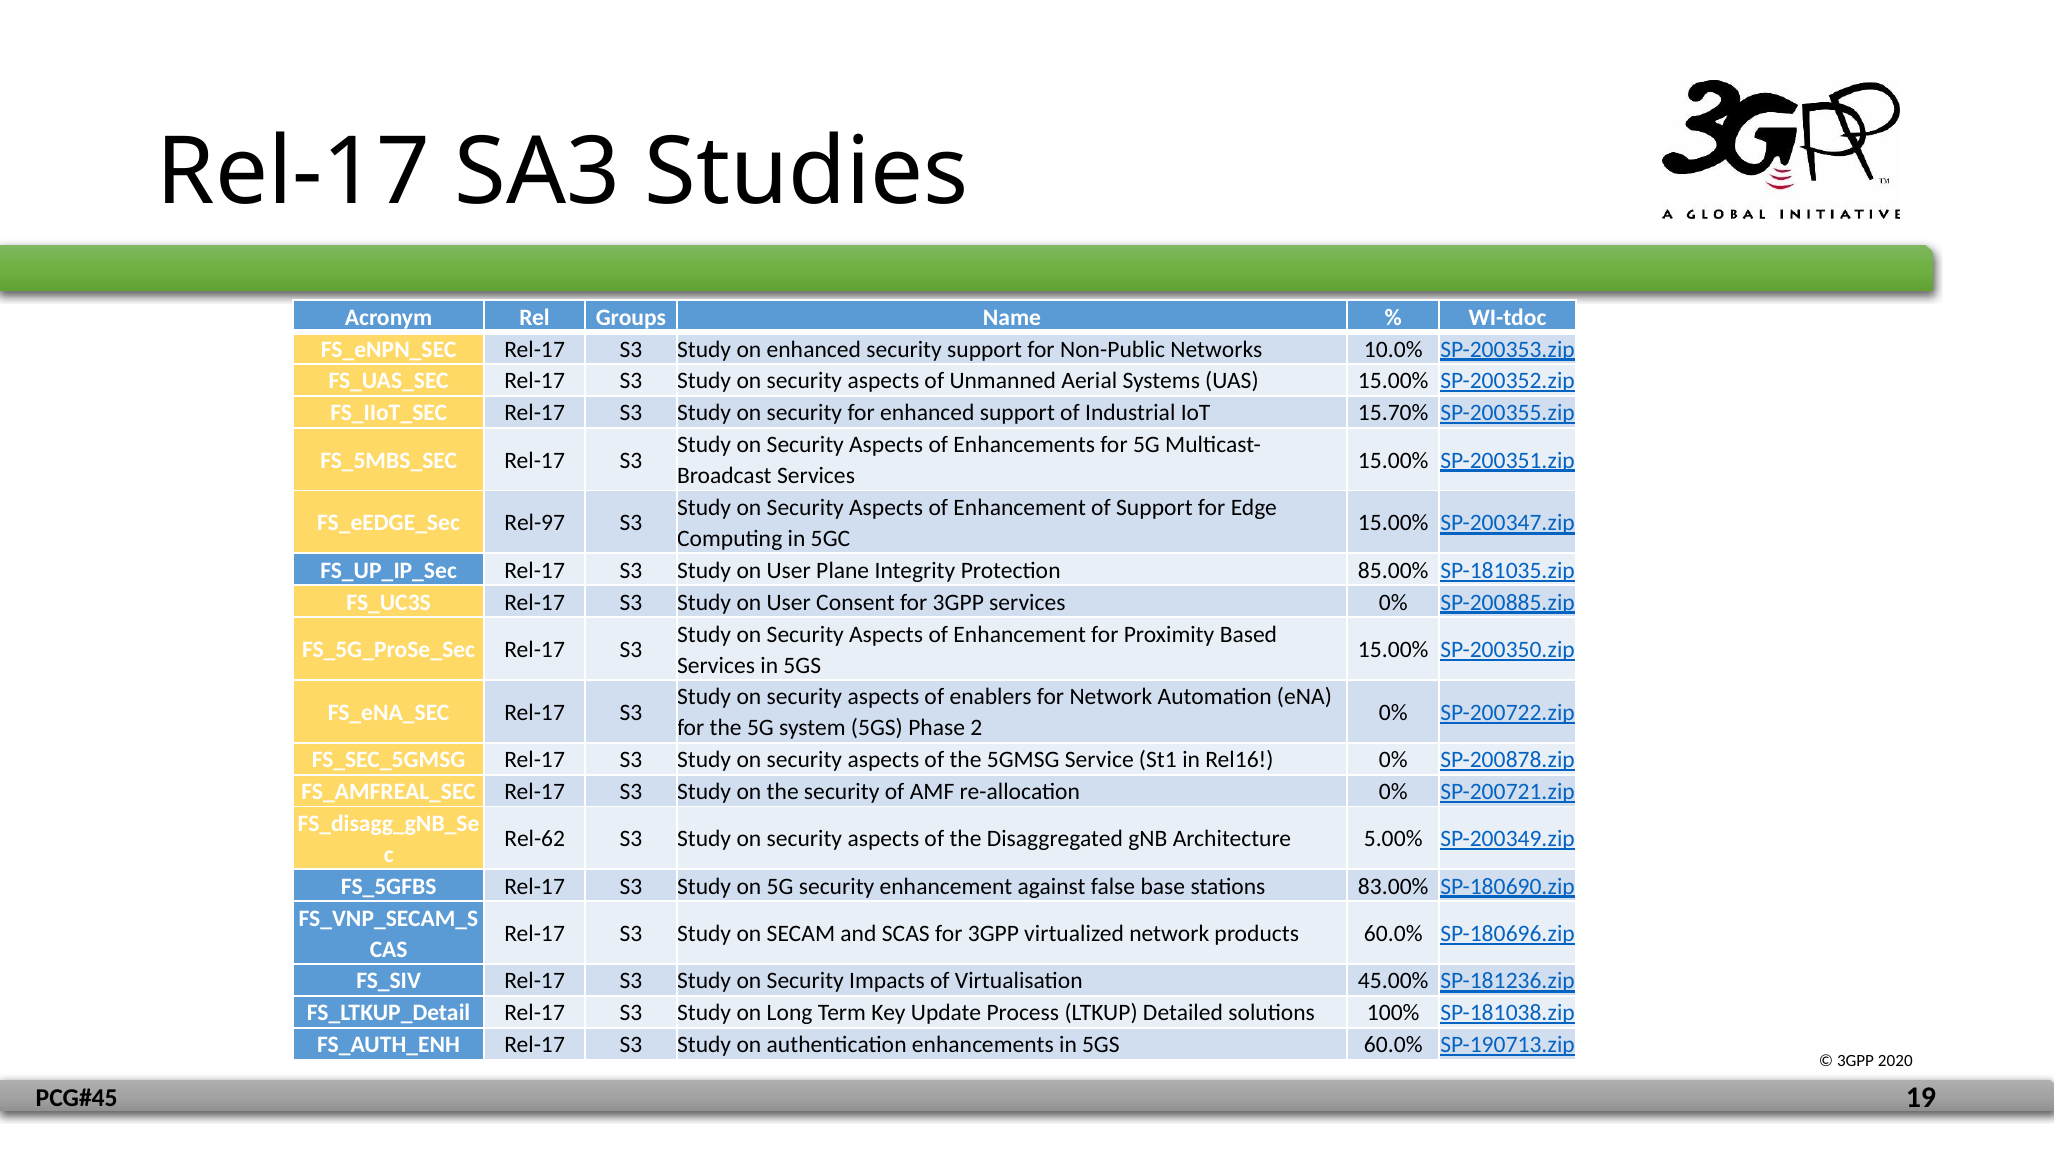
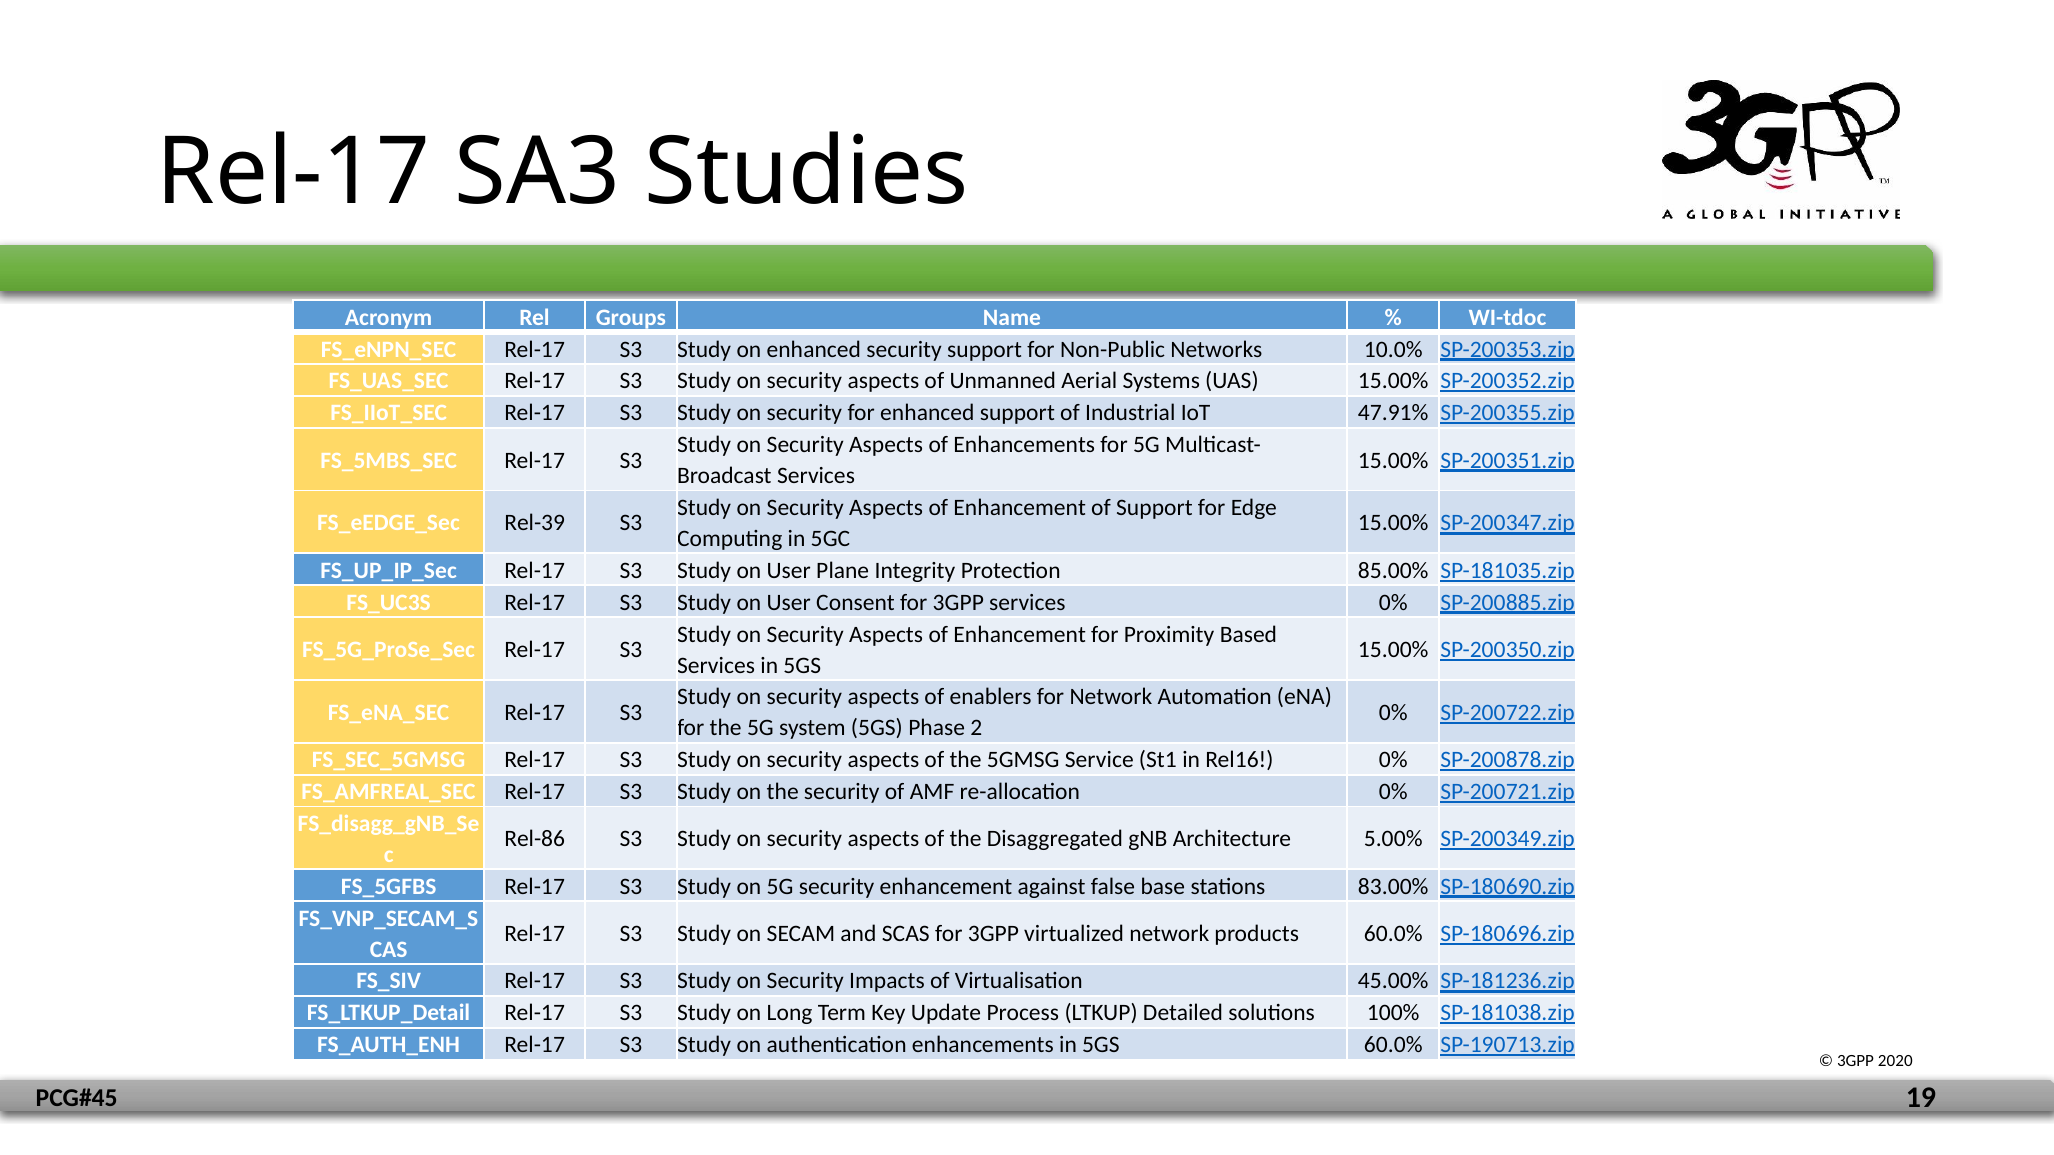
15.70%: 15.70% -> 47.91%
Rel-97: Rel-97 -> Rel-39
Rel-62: Rel-62 -> Rel-86
